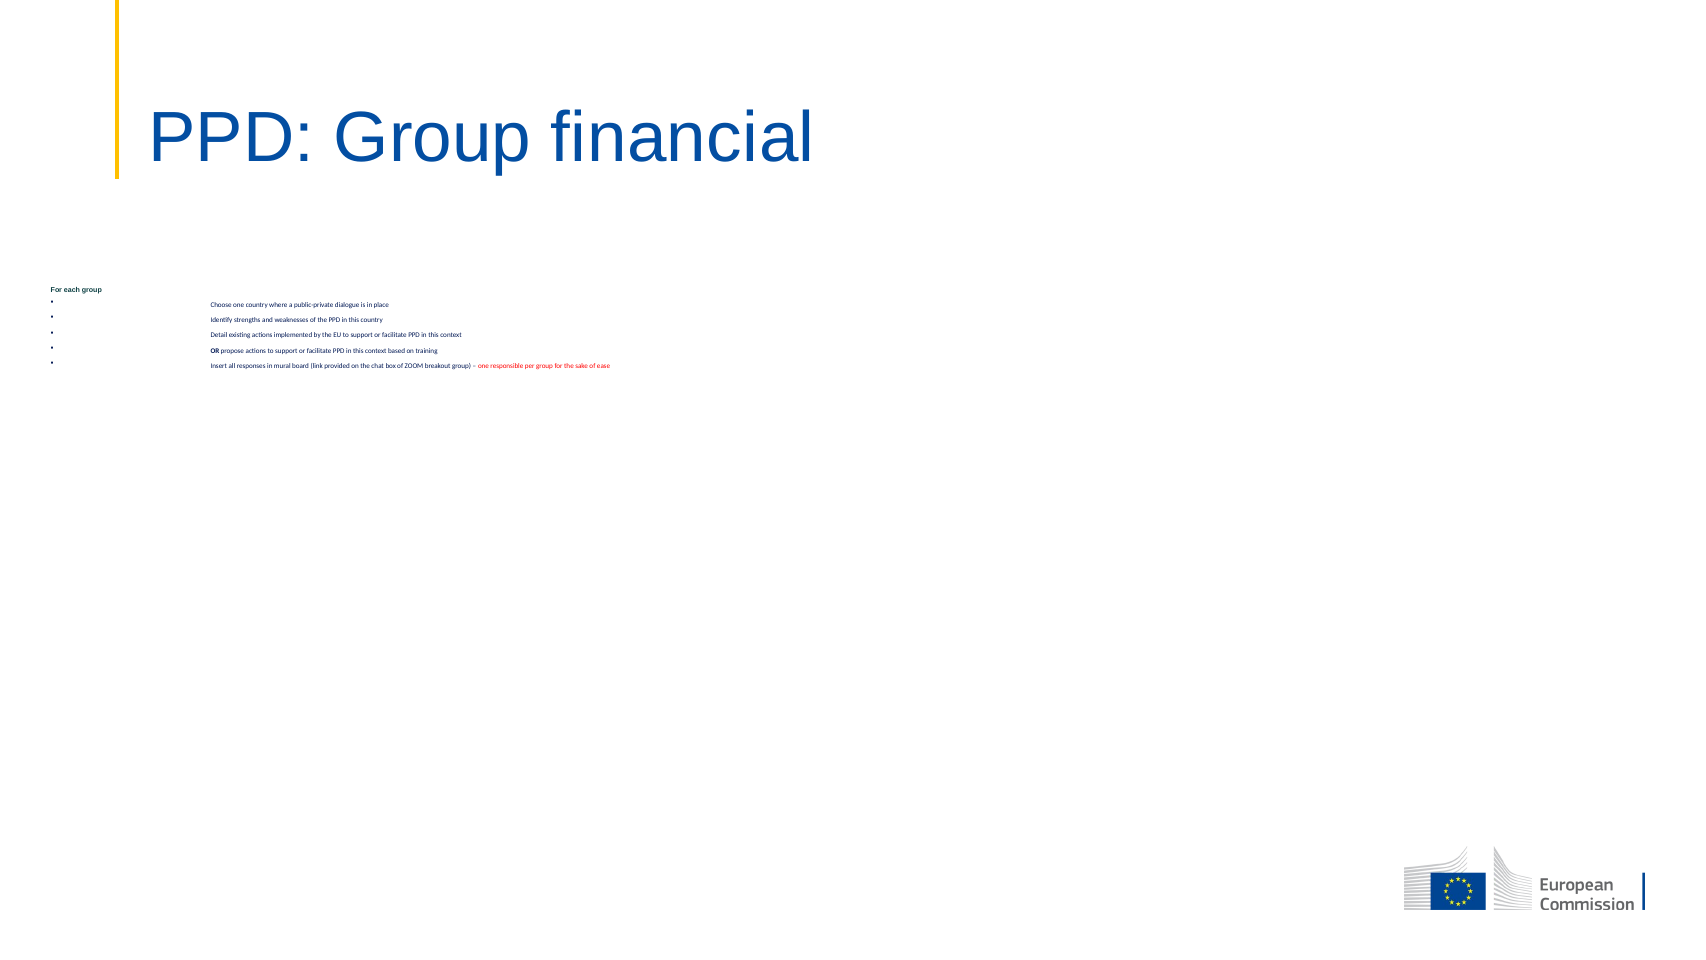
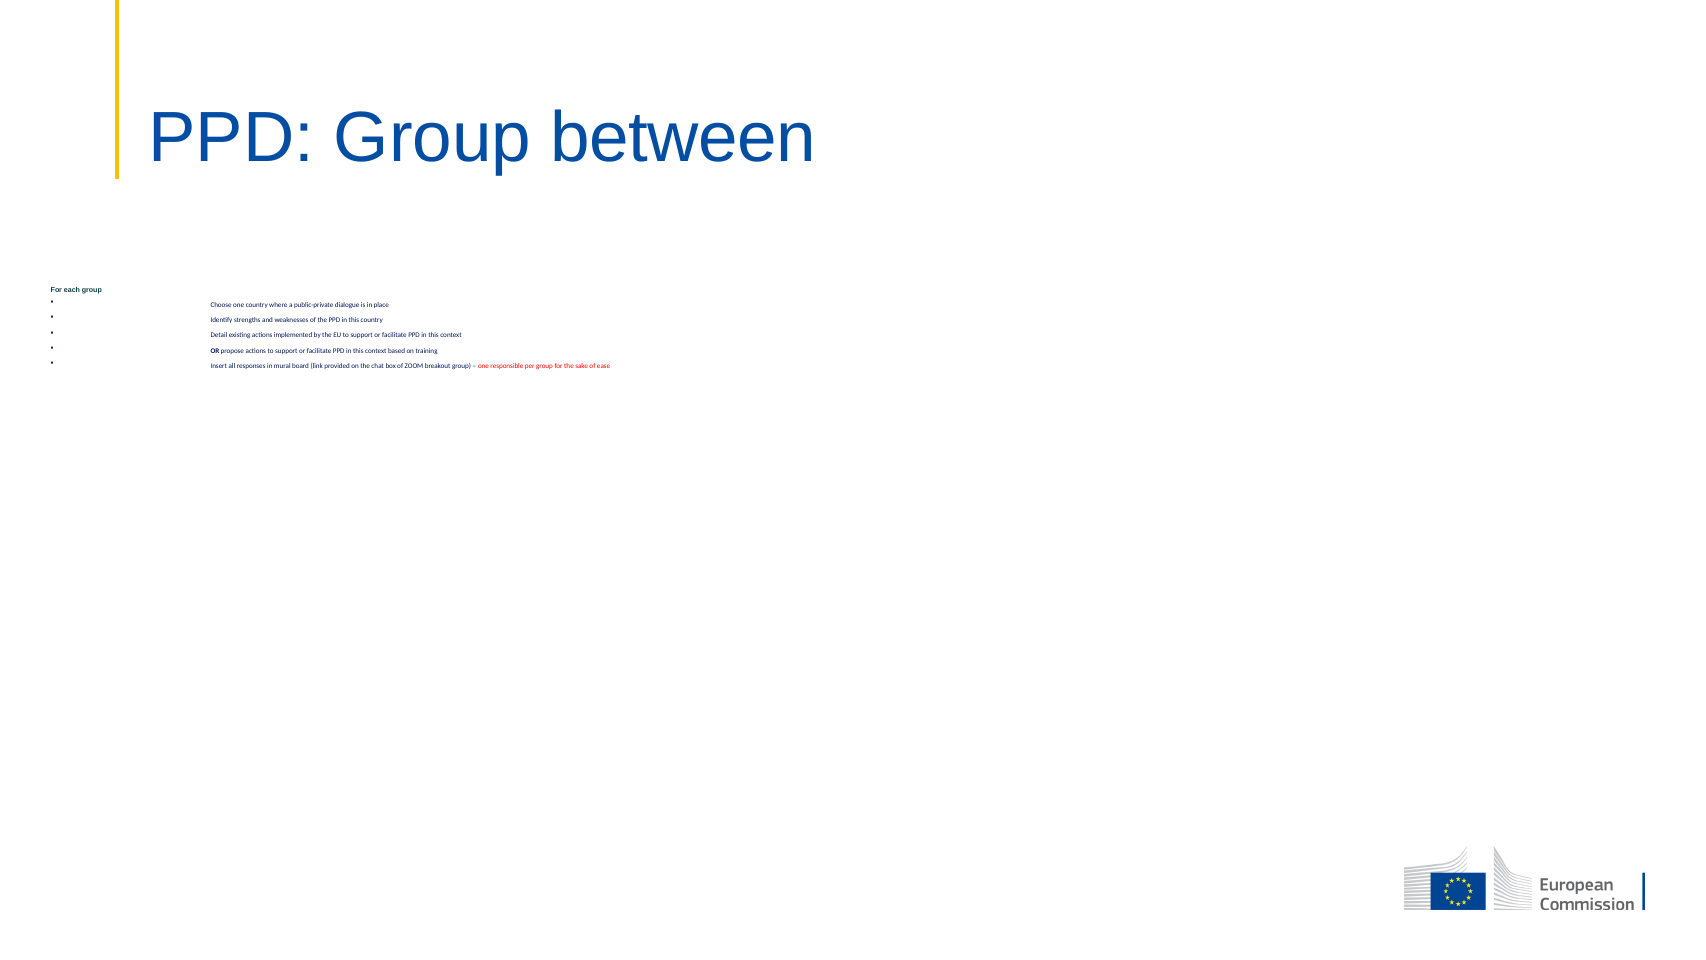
financial: financial -> between
